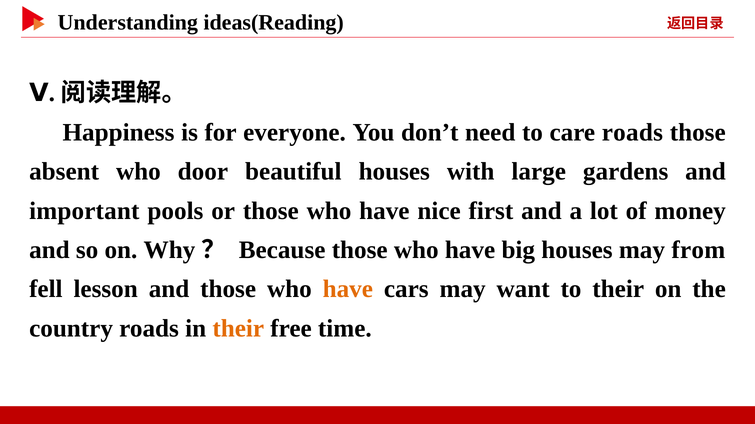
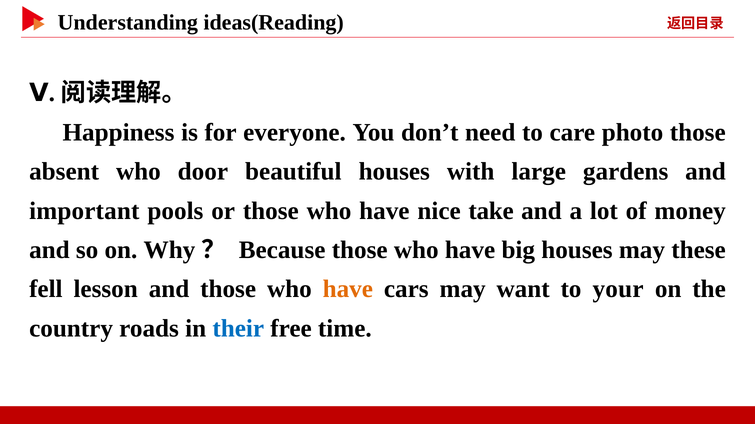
care roads: roads -> photo
first: first -> take
from: from -> these
to their: their -> your
their at (238, 329) colour: orange -> blue
